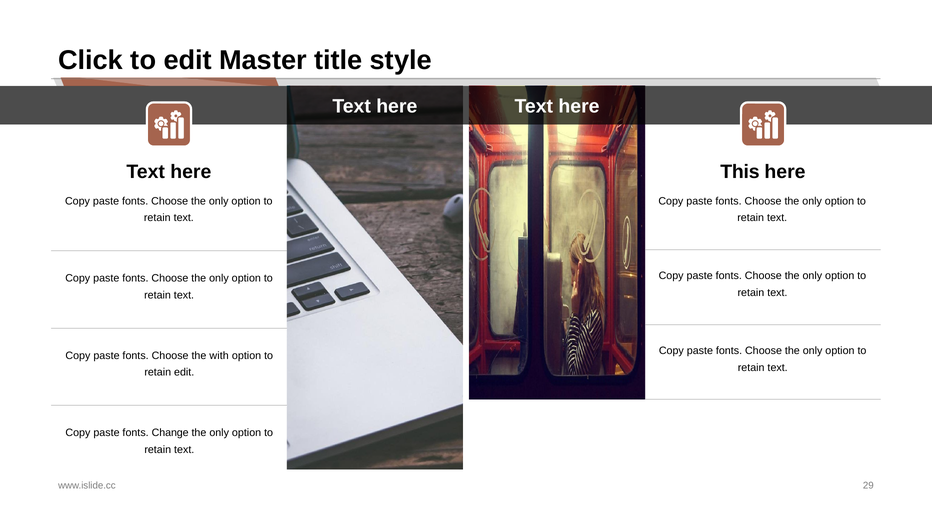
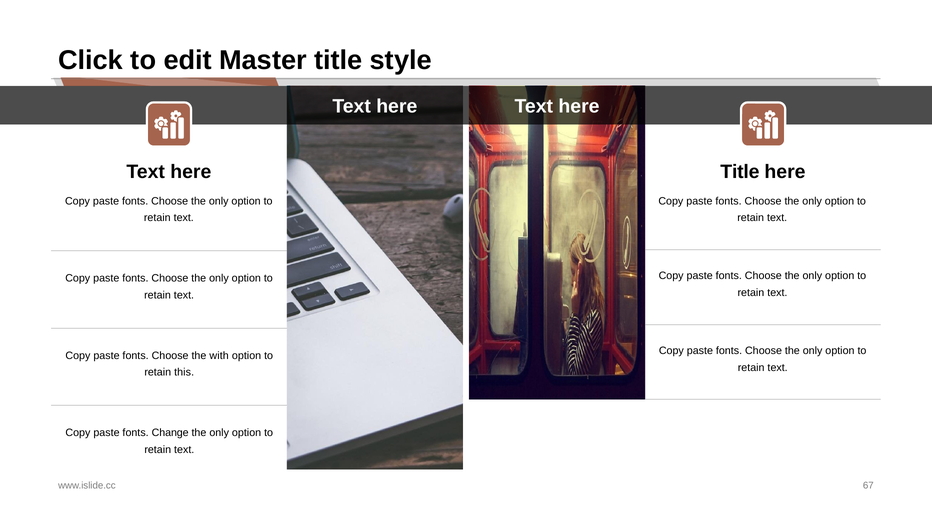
This at (740, 172): This -> Title
retain edit: edit -> this
29: 29 -> 67
